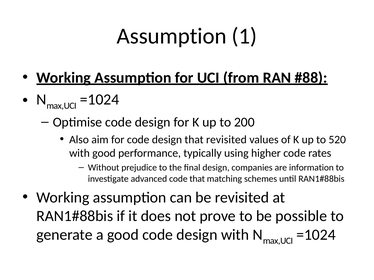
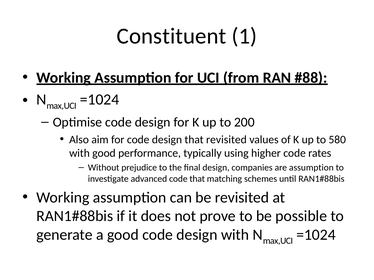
Assumption at (172, 36): Assumption -> Constituent
520: 520 -> 580
are information: information -> assumption
